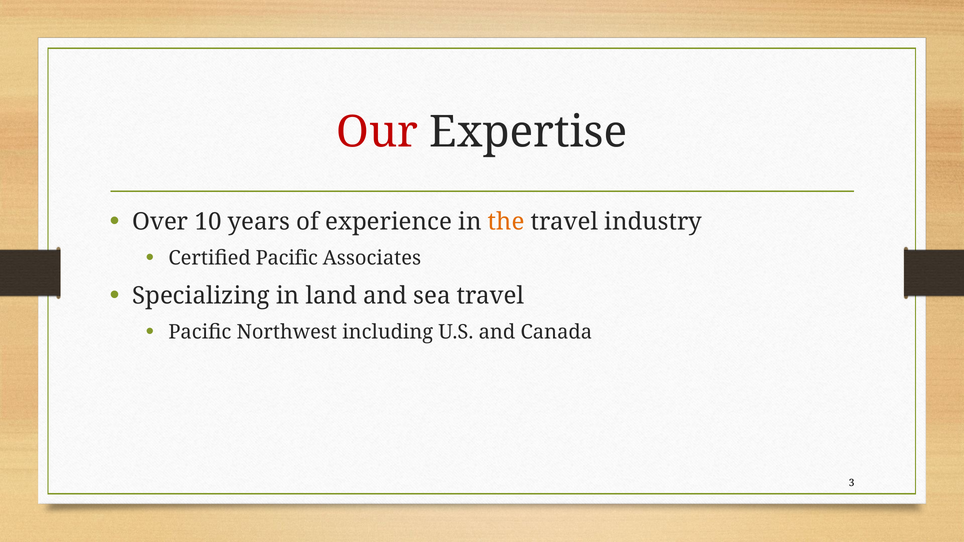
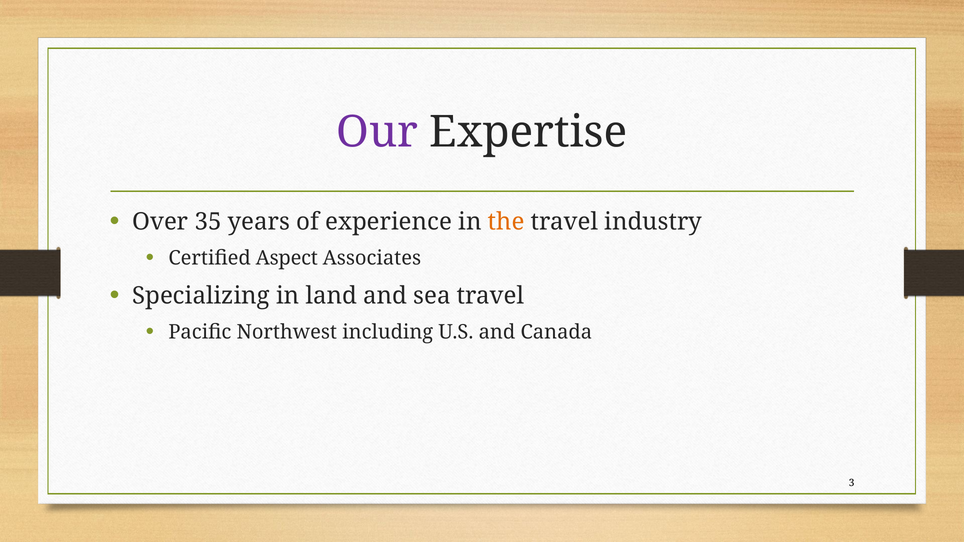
Our colour: red -> purple
10: 10 -> 35
Certified Pacific: Pacific -> Aspect
